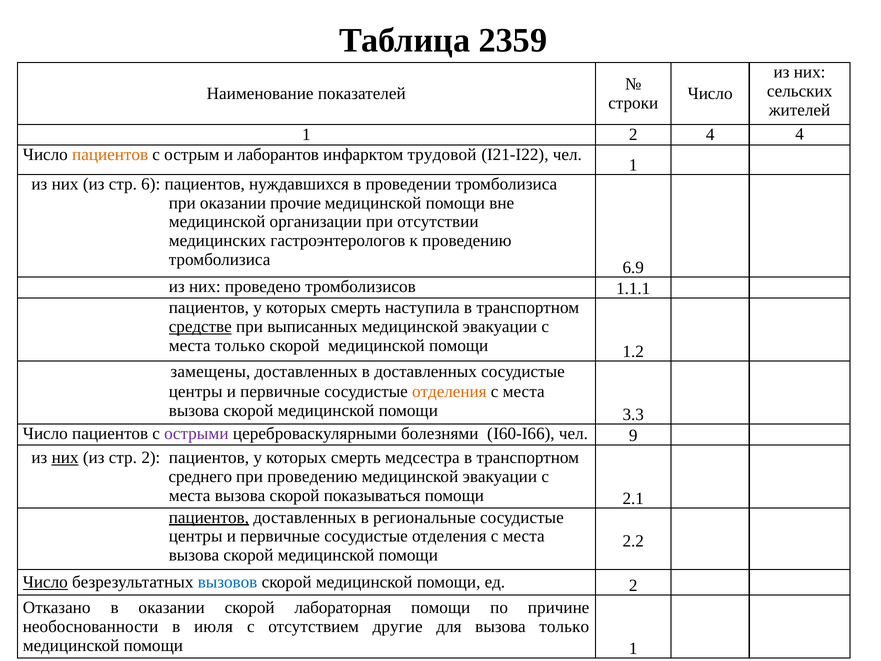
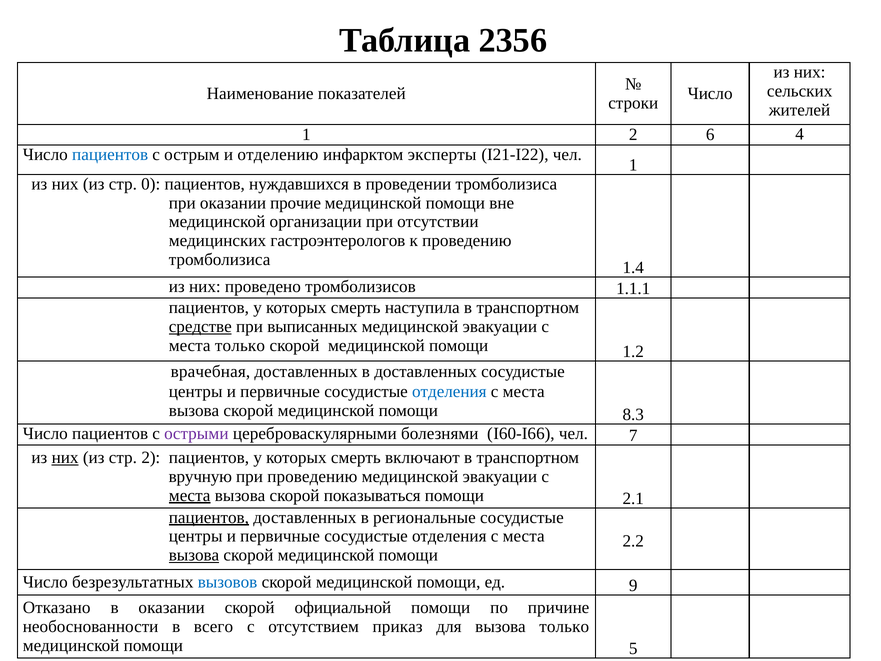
2359: 2359 -> 2356
2 4: 4 -> 6
пациентов at (110, 154) colour: orange -> blue
лаборантов: лаборантов -> отделению
трудовой: трудовой -> эксперты
6: 6 -> 0
6.9: 6.9 -> 1.4
замещены: замещены -> врачебная
отделения at (449, 391) colour: orange -> blue
3.3: 3.3 -> 8.3
9: 9 -> 7
медсестра: медсестра -> включают
среднего: среднего -> вручную
места at (190, 495) underline: none -> present
вызова at (194, 555) underline: none -> present
Число at (45, 582) underline: present -> none
ед 2: 2 -> 9
лабораторная: лабораторная -> официальной
июля: июля -> всего
другие: другие -> приказ
помощи 1: 1 -> 5
